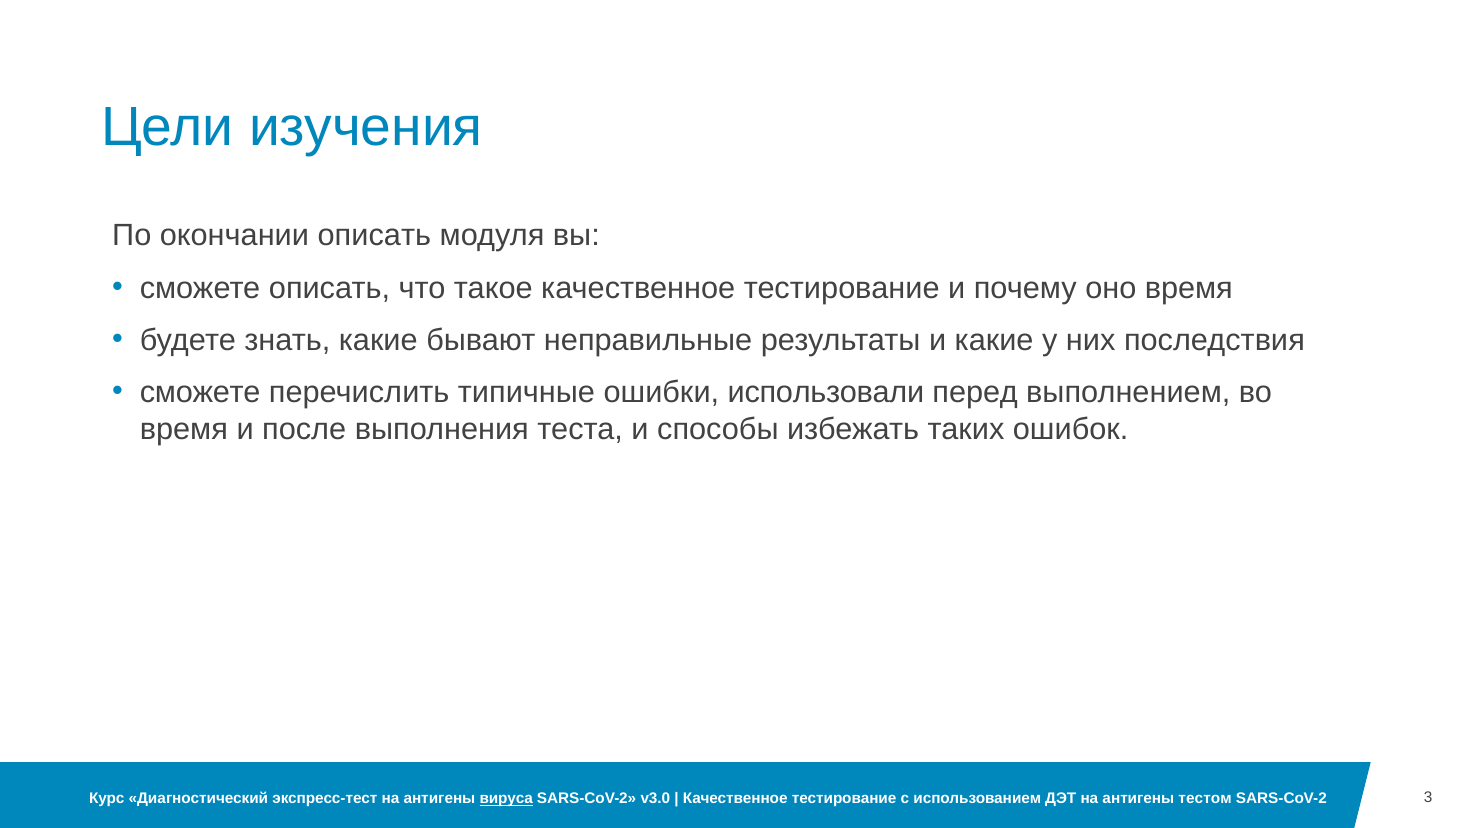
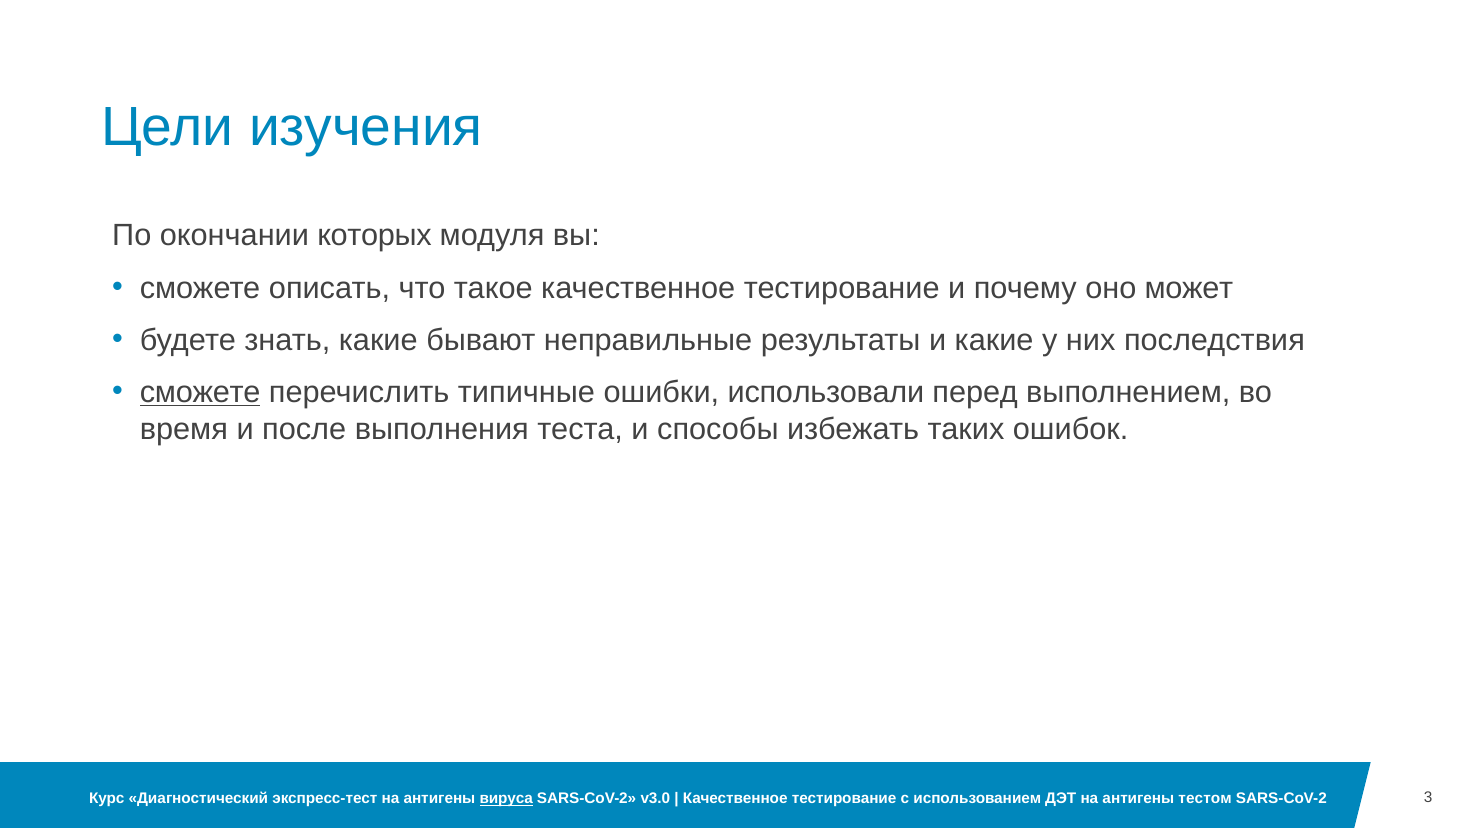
окончании описать: описать -> которых
оно время: время -> может
сможете at (200, 392) underline: none -> present
